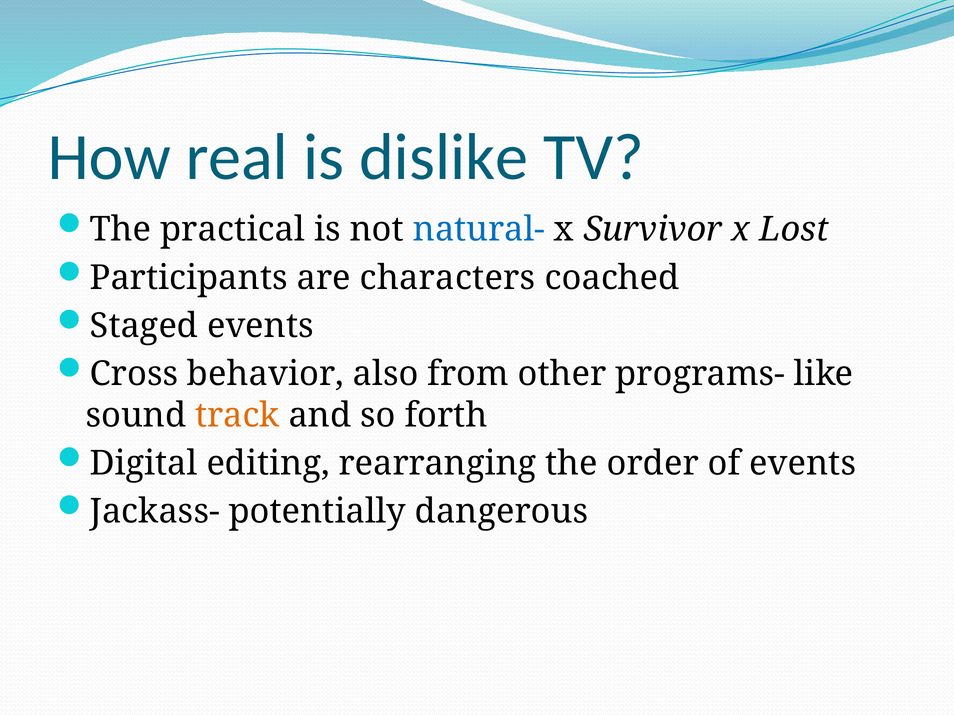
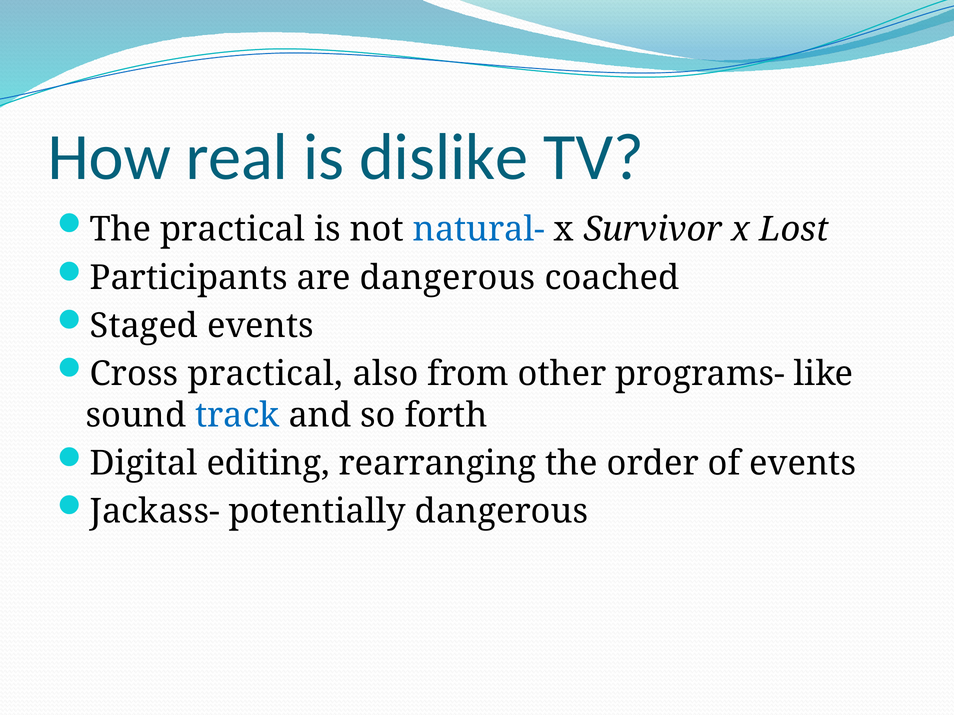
are characters: characters -> dangerous
Cross behavior: behavior -> practical
track colour: orange -> blue
